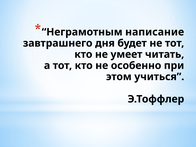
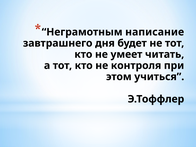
особенно: особенно -> контроля
